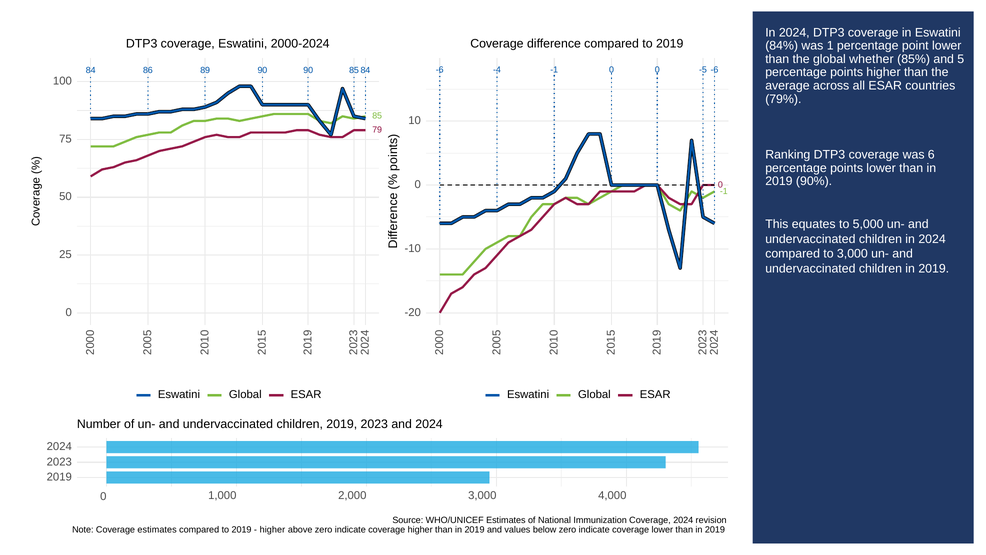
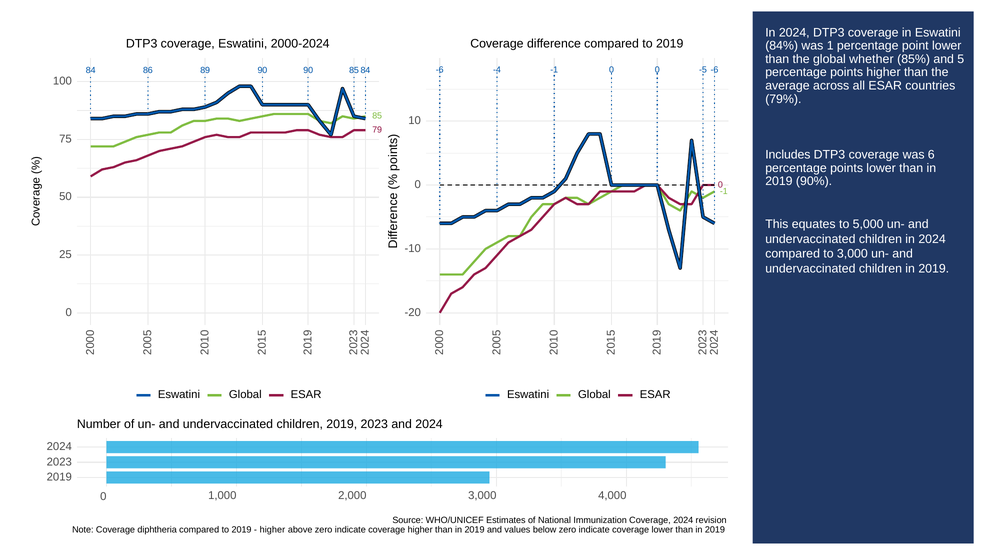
Ranking: Ranking -> Includes
Coverage estimates: estimates -> diphtheria
